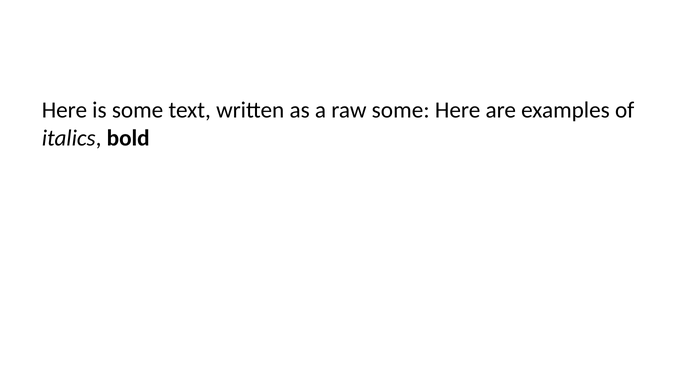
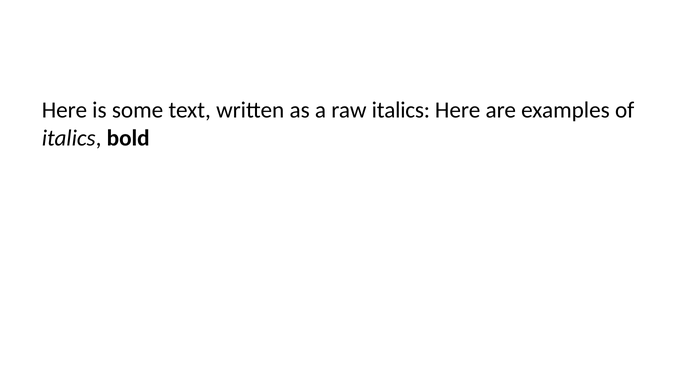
raw some: some -> italics
